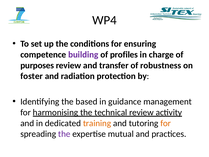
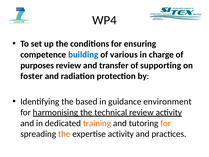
building colour: purple -> blue
profiles: profiles -> various
robustness: robustness -> supporting
management: management -> environment
the at (64, 134) colour: purple -> orange
expertise mutual: mutual -> activity
